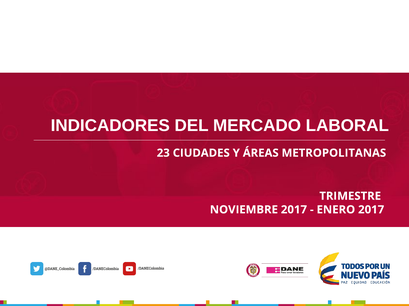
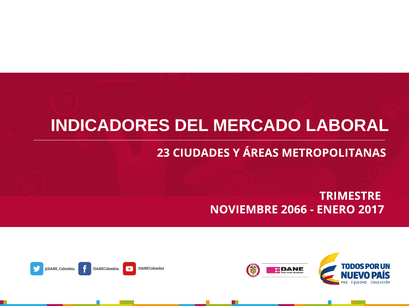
NOVIEMBRE 2017: 2017 -> 2066
